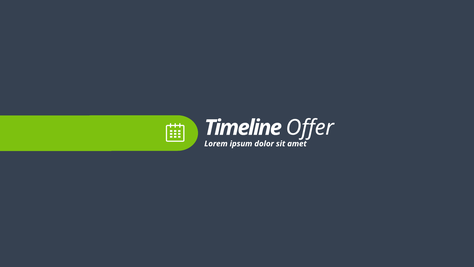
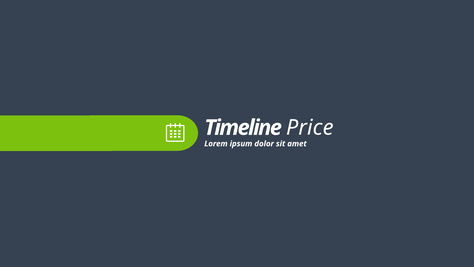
Offer: Offer -> Price
